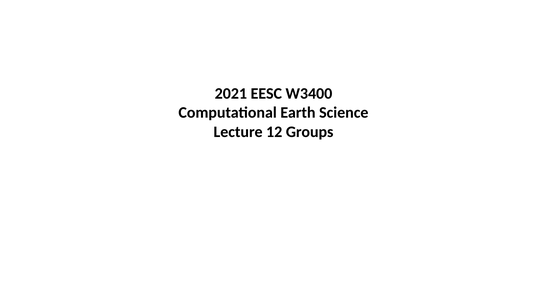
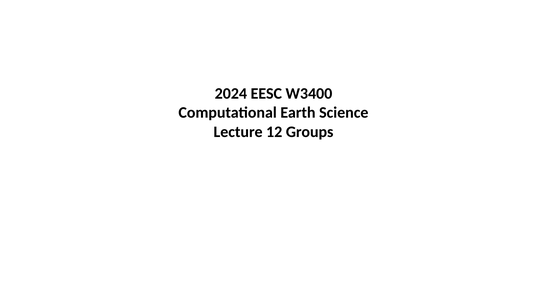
2021: 2021 -> 2024
